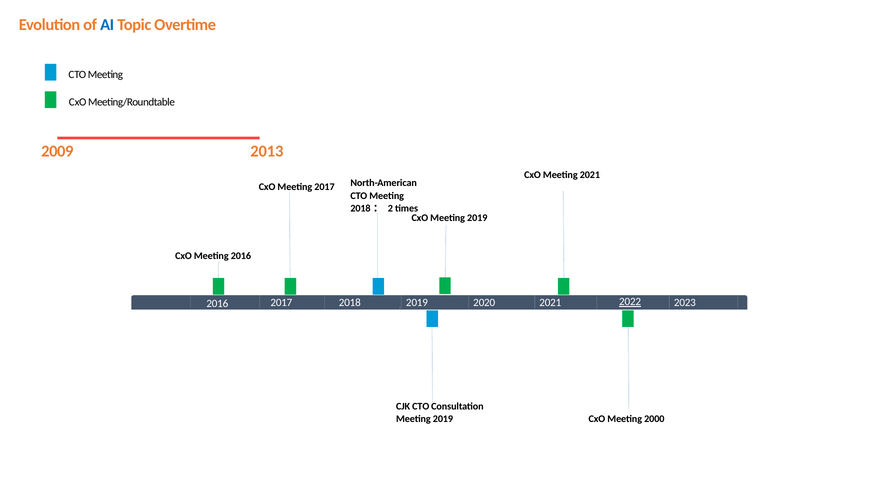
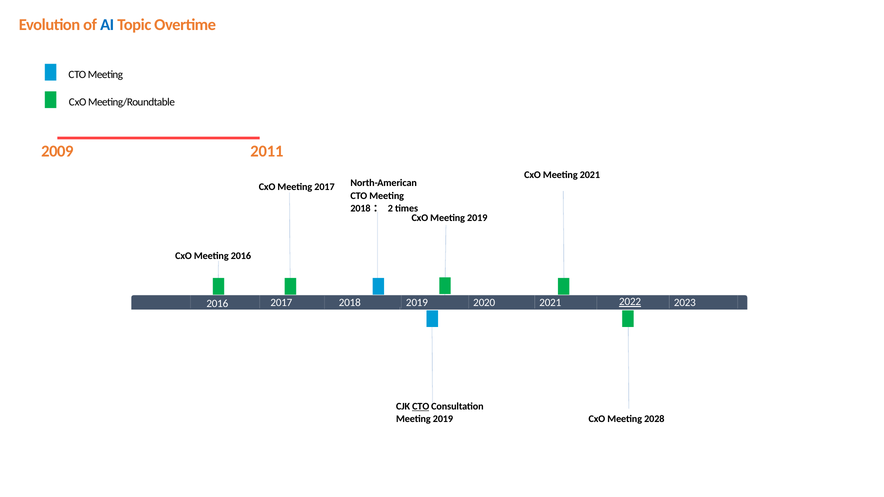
2013: 2013 -> 2011
CTO at (421, 407) underline: none -> present
2000: 2000 -> 2028
